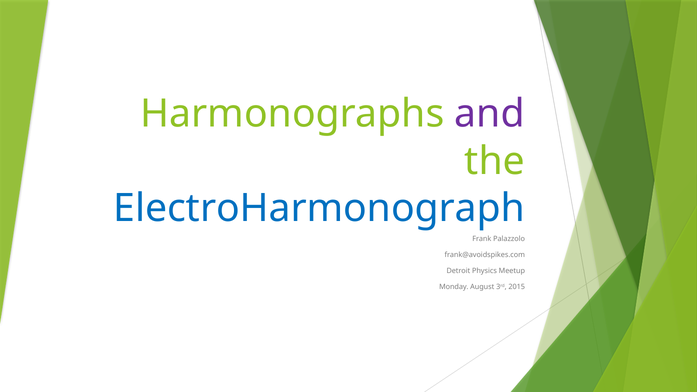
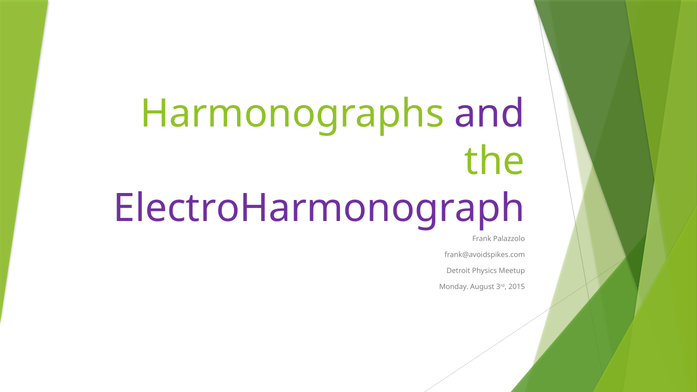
ElectroHarmonograph colour: blue -> purple
